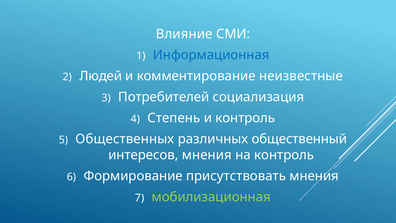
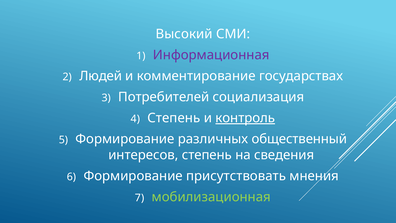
Влияние: Влияние -> Высокий
Информационная colour: blue -> purple
неизвестные: неизвестные -> государствах
контроль at (245, 118) underline: none -> present
Общественных at (125, 139): Общественных -> Формирование
интересов мнения: мнения -> степень
на контроль: контроль -> сведения
